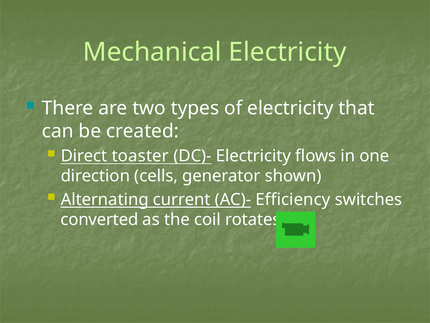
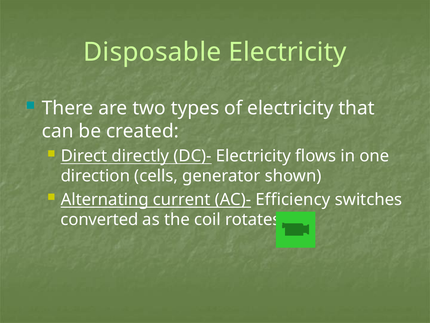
Mechanical: Mechanical -> Disposable
toaster: toaster -> directly
